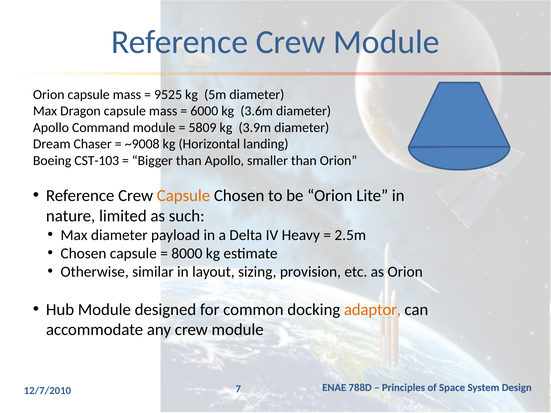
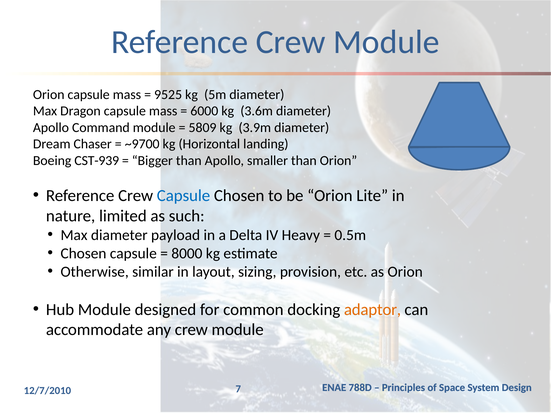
~9008: ~9008 -> ~9700
CST-103: CST-103 -> CST-939
Capsule at (183, 196) colour: orange -> blue
2.5m: 2.5m -> 0.5m
